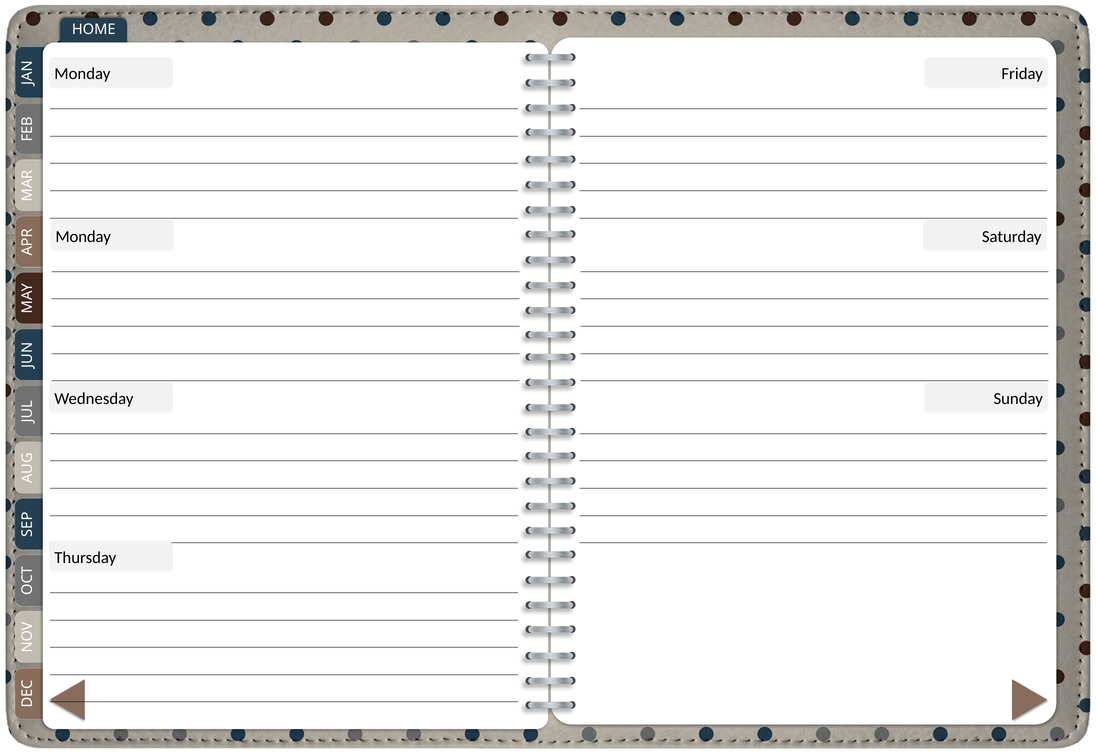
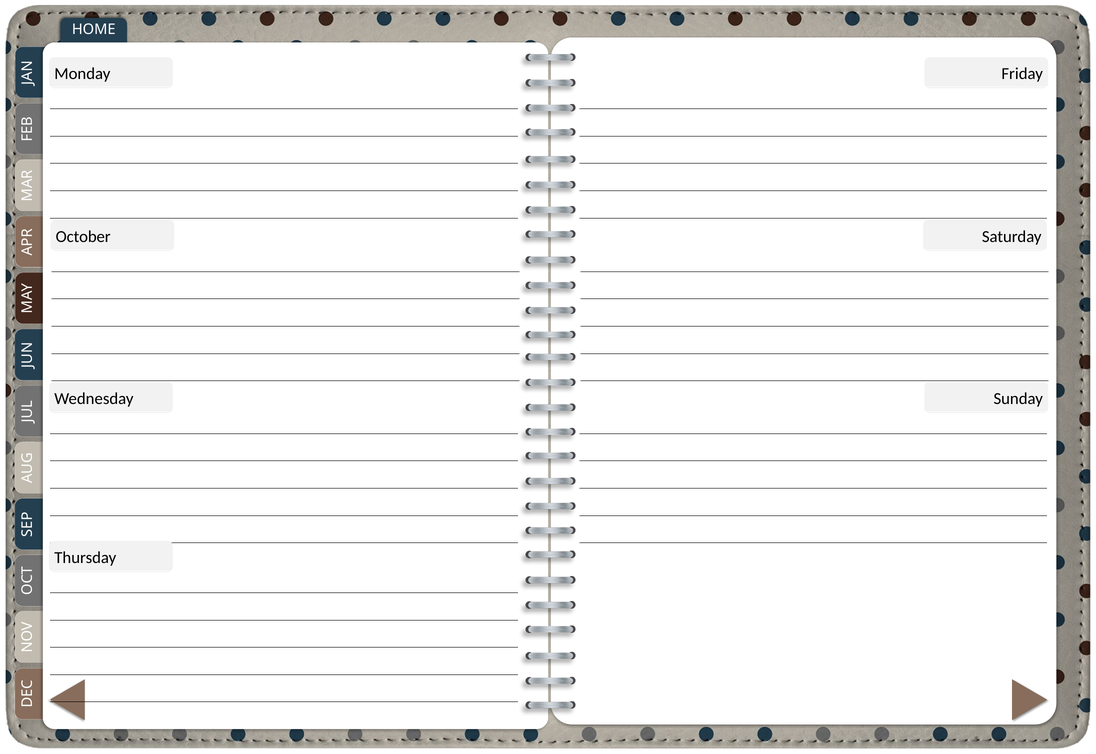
Monday at (83, 236): Monday -> October
